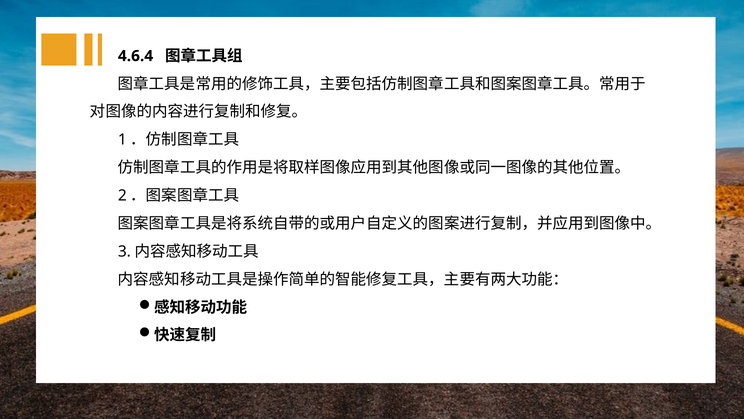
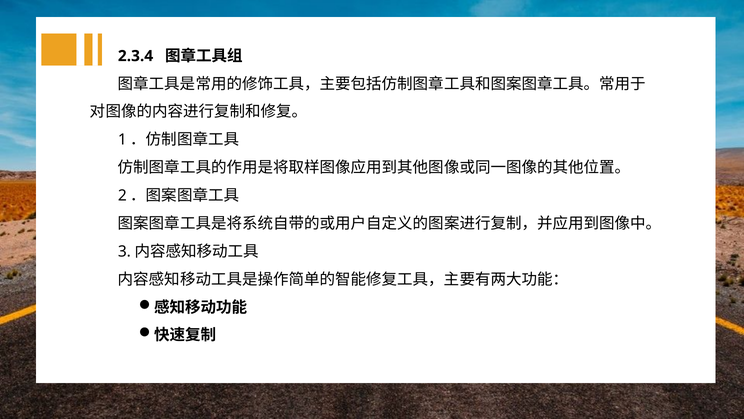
4.6.4: 4.6.4 -> 2.3.4
